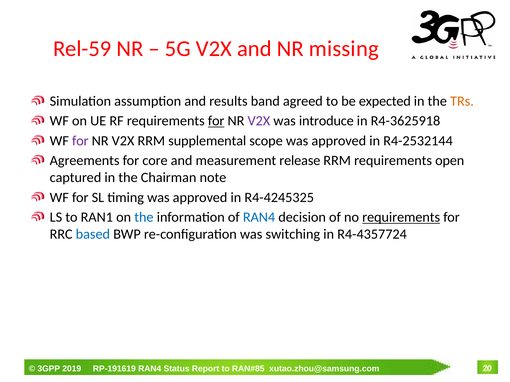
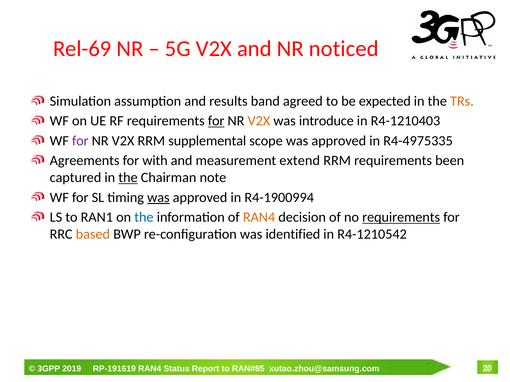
Rel-59: Rel-59 -> Rel-69
missing: missing -> noticed
V2X at (259, 121) colour: purple -> orange
R4-3625918: R4-3625918 -> R4-1210403
R4-2532144: R4-2532144 -> R4-4975335
core: core -> with
release: release -> extend
open: open -> been
the at (128, 178) underline: none -> present
was at (158, 198) underline: none -> present
R4-4245325: R4-4245325 -> R4-1900994
RAN4 at (259, 217) colour: blue -> orange
based colour: blue -> orange
switching: switching -> identified
R4-4357724: R4-4357724 -> R4-1210542
